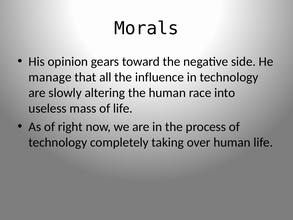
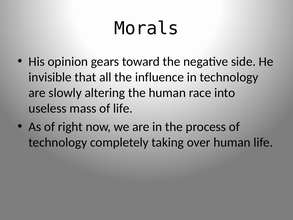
manage: manage -> invisible
